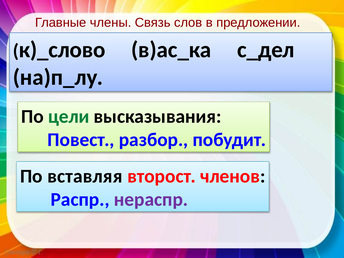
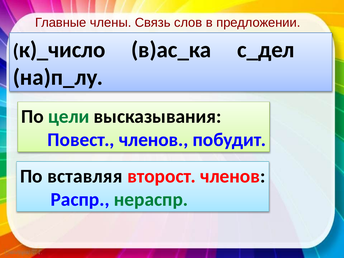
к)_слово: к)_слово -> к)_число
Повест разбор: разбор -> членов
нераспр colour: purple -> green
